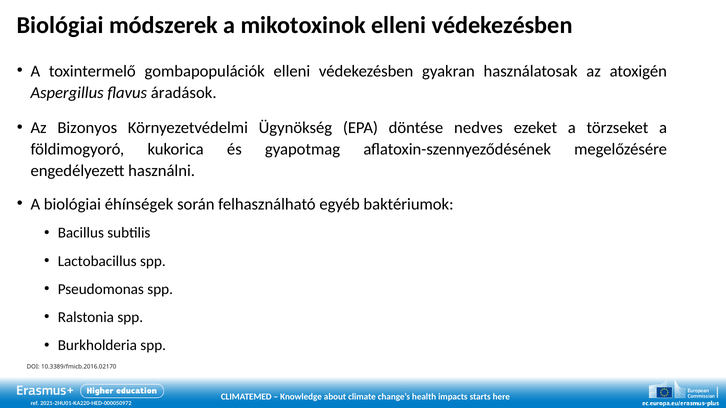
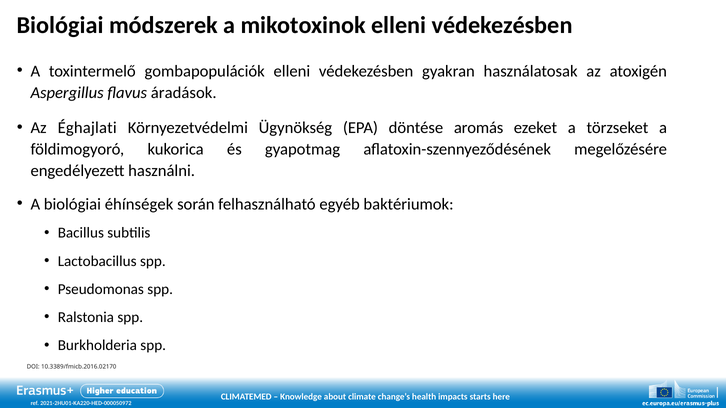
Bizonyos: Bizonyos -> Éghajlati
nedves: nedves -> aromás
